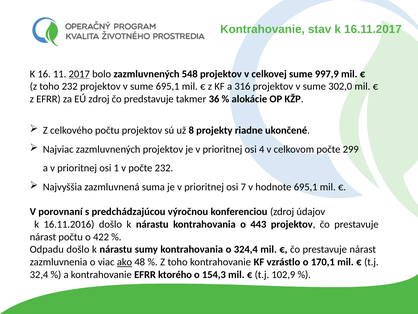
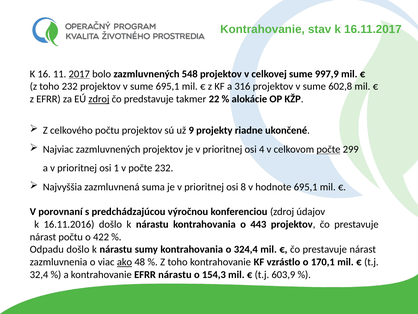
302,0: 302,0 -> 602,8
zdroj at (99, 99) underline: none -> present
36: 36 -> 22
8: 8 -> 9
počte at (328, 149) underline: none -> present
7: 7 -> 8
EFRR ktorého: ktorého -> nárastu
102,9: 102,9 -> 603,9
